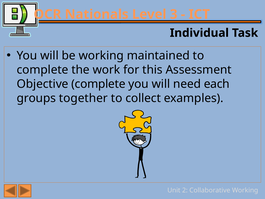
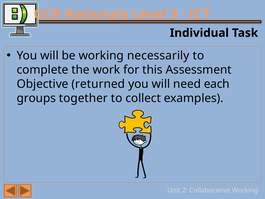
maintained: maintained -> necessarily
Objective complete: complete -> returned
